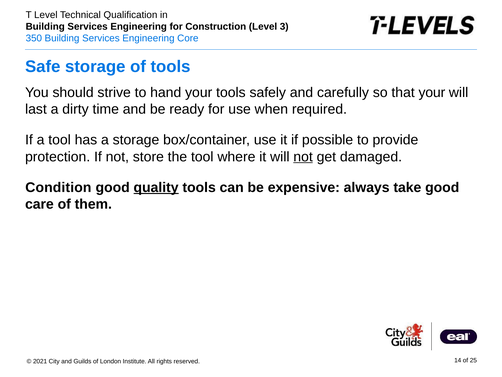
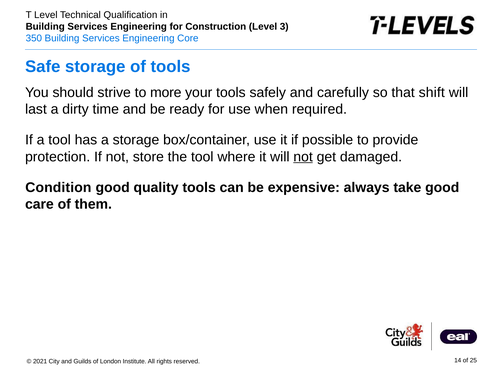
hand: hand -> more
that your: your -> shift
quality underline: present -> none
